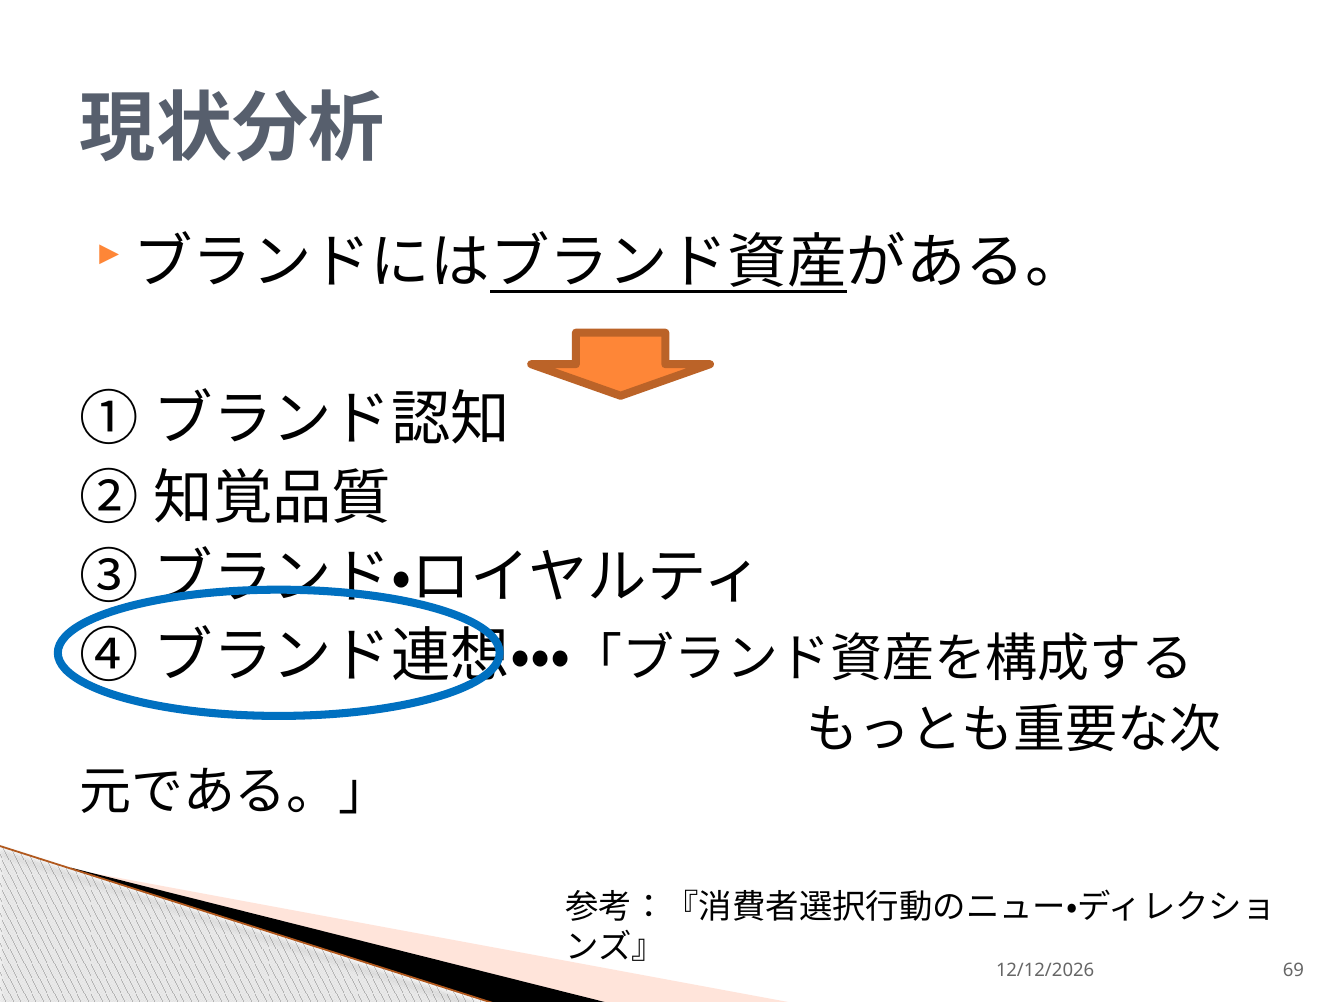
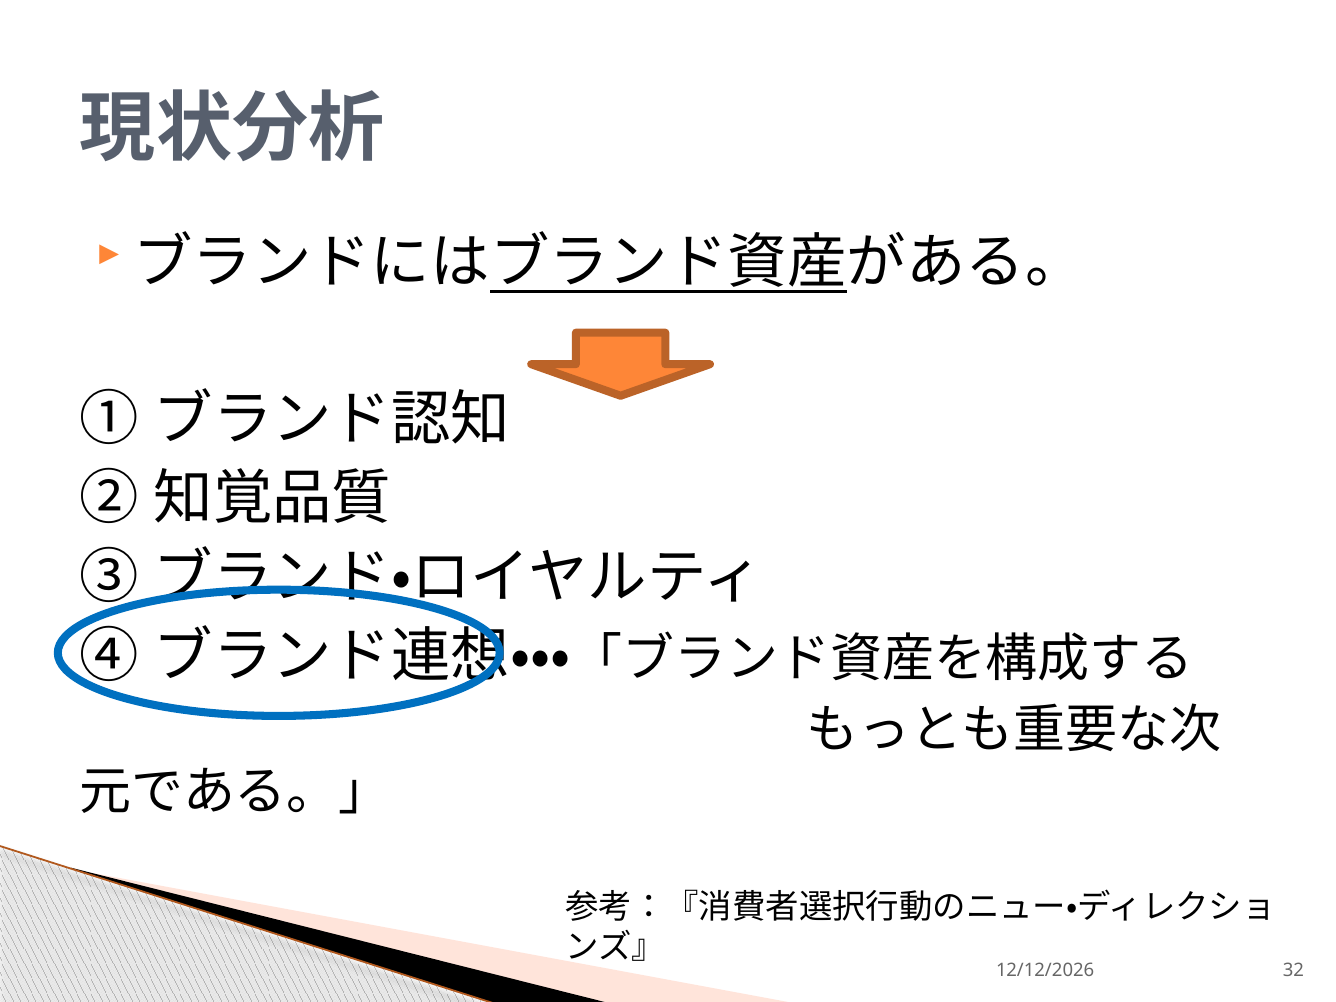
69: 69 -> 32
